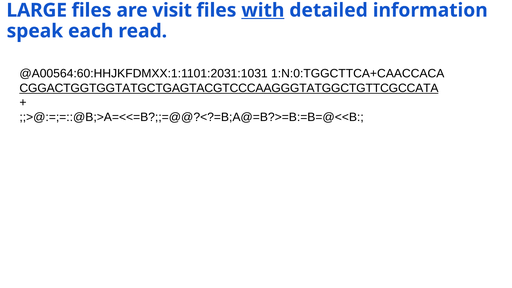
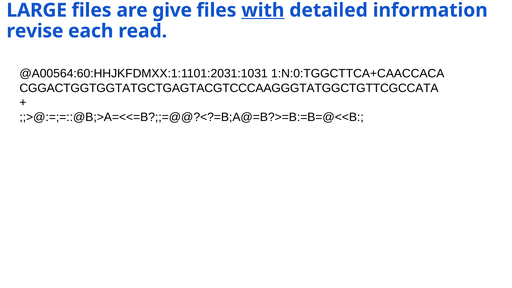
visit: visit -> give
speak: speak -> revise
CGGACTGGTGGTATGCTGAGTACGTCCCAAGGGTATGGCTGTTCGCCATA underline: present -> none
